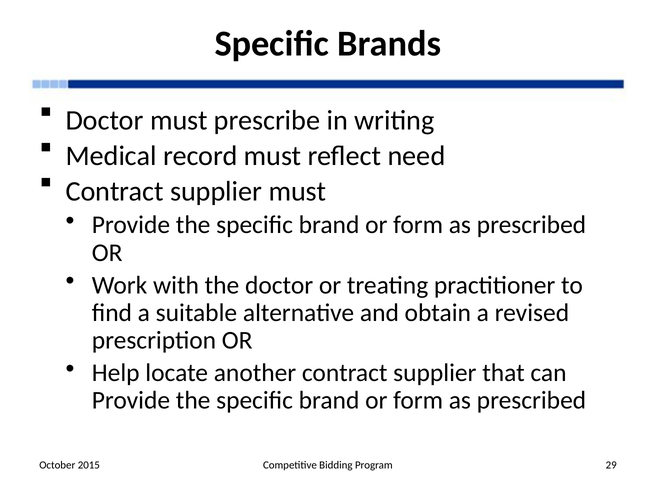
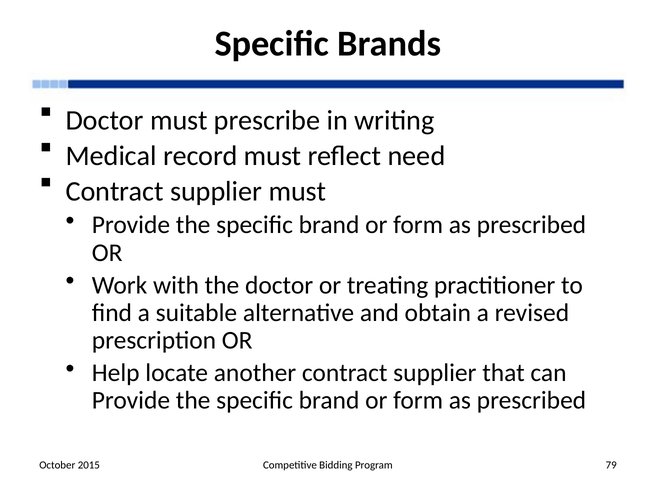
29: 29 -> 79
